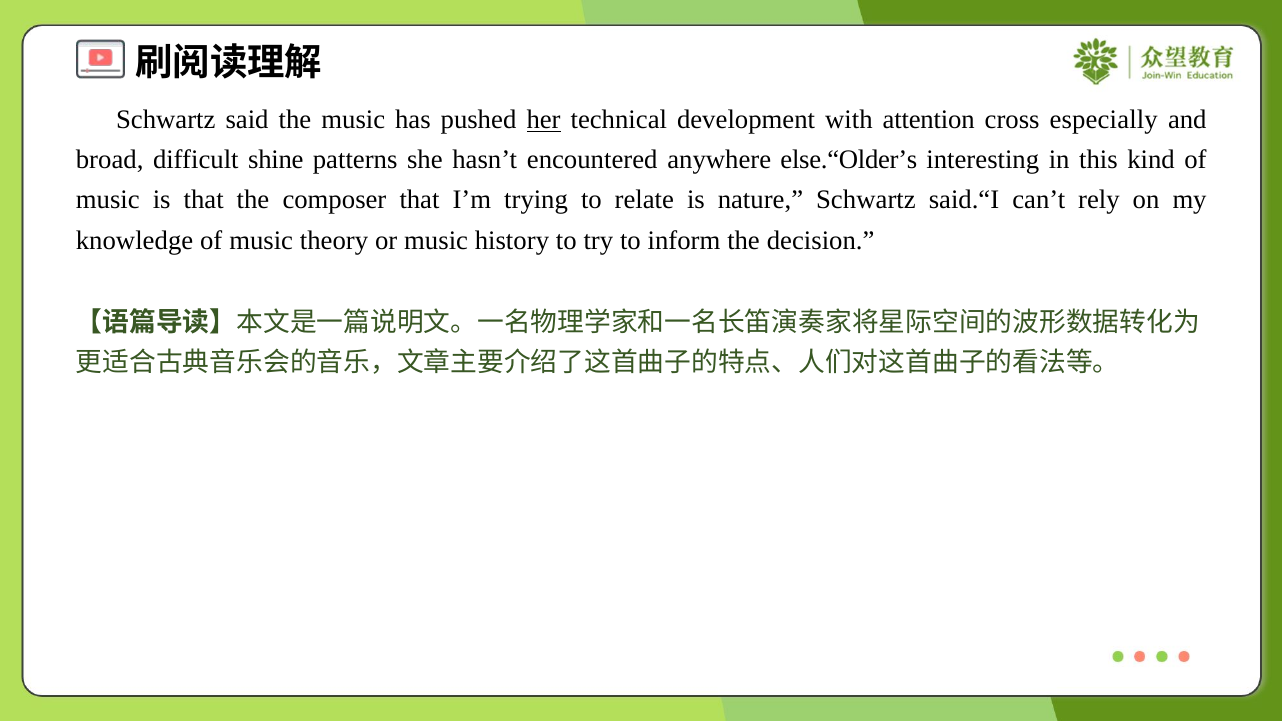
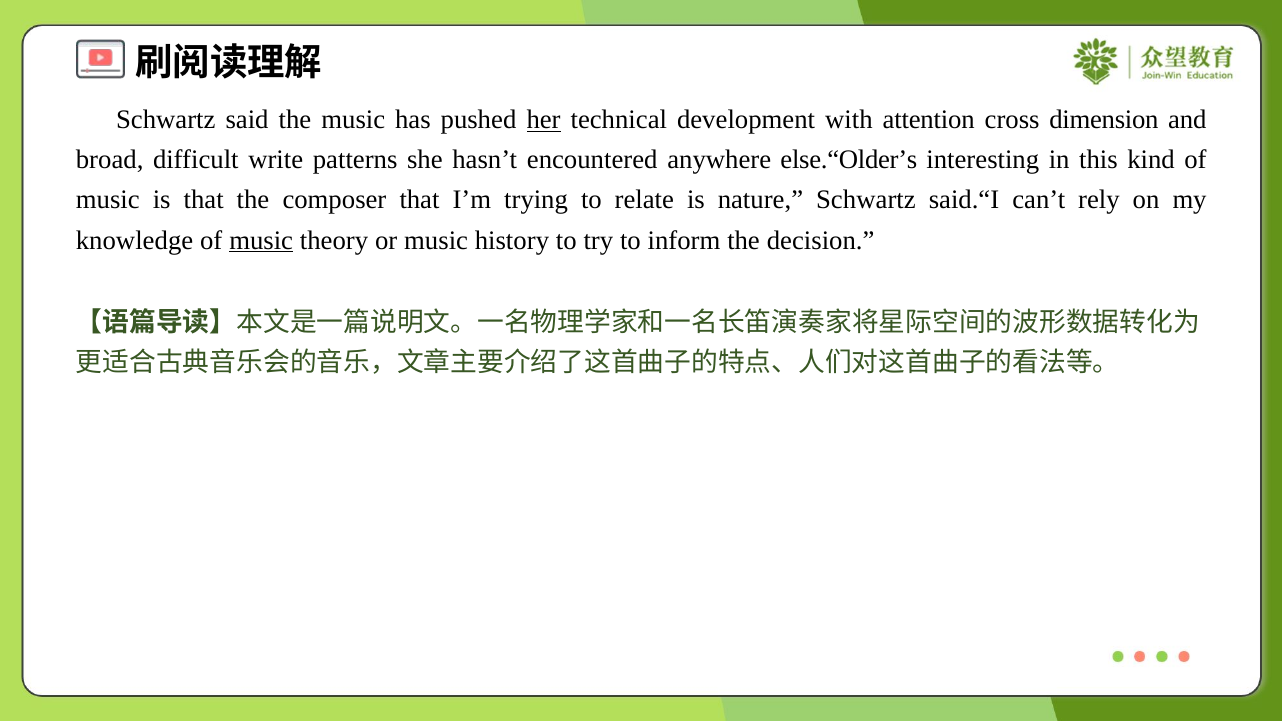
especially: especially -> dimension
shine: shine -> write
music at (261, 240) underline: none -> present
